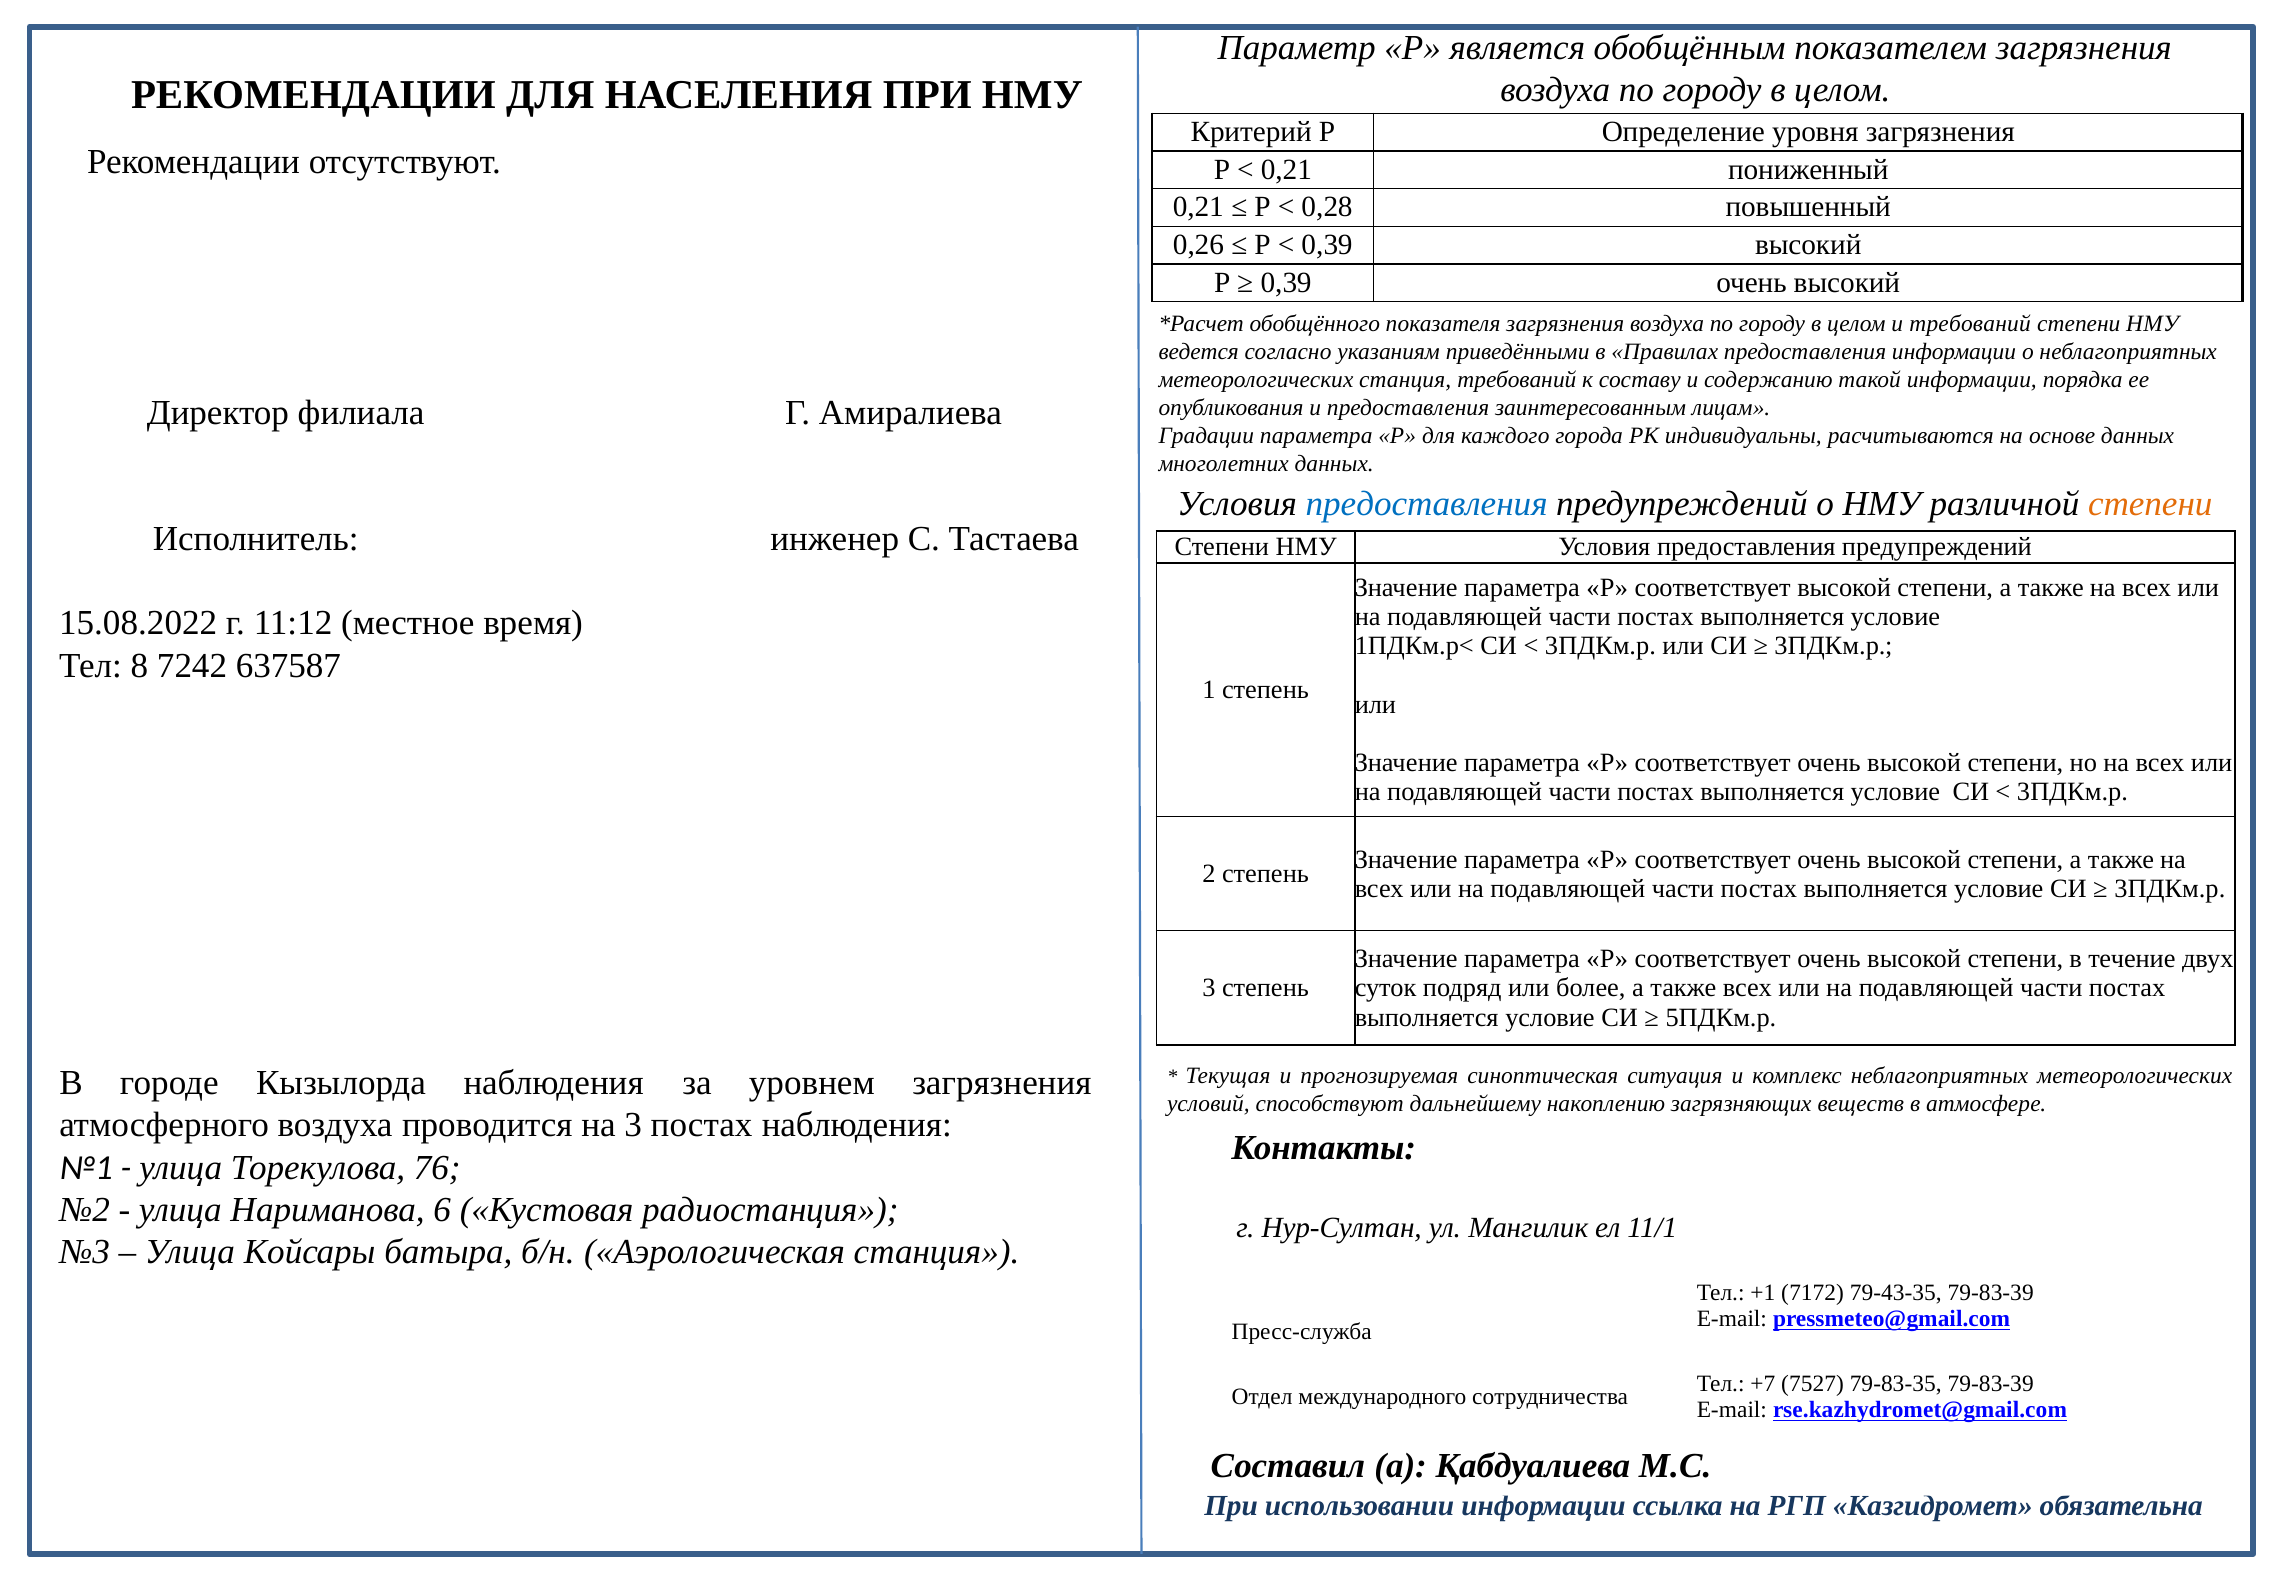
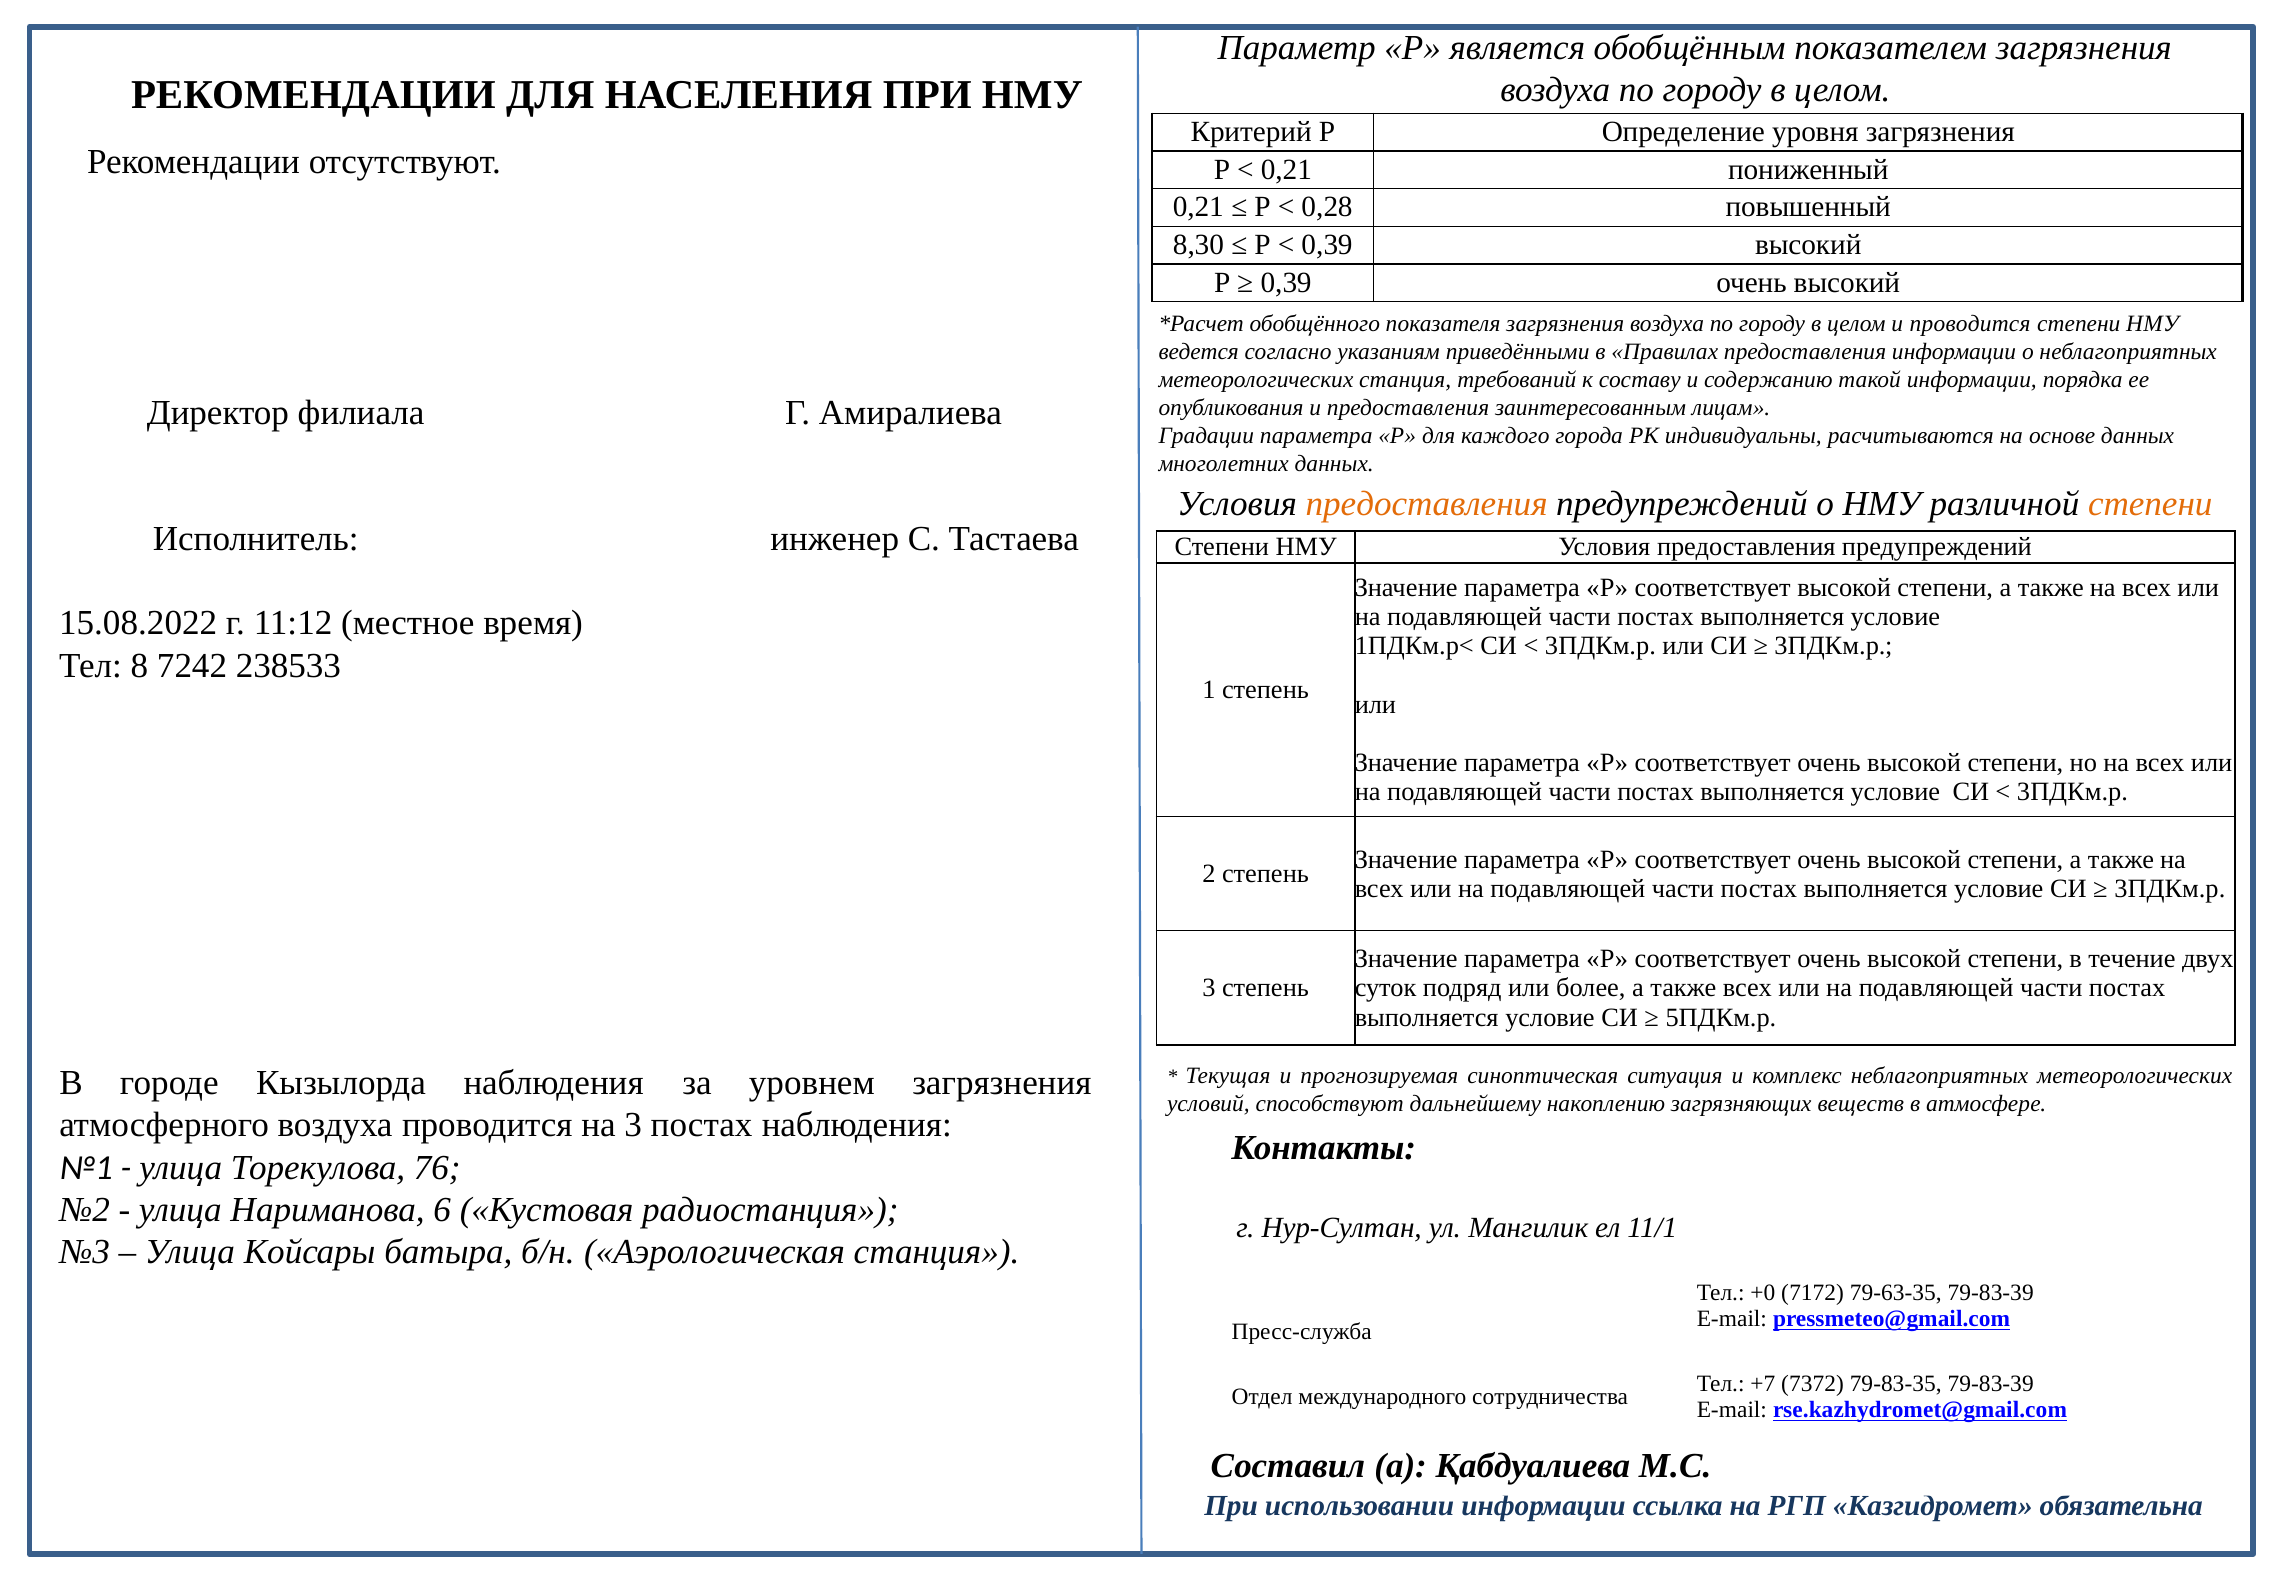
0,26: 0,26 -> 8,30
и требований: требований -> проводится
предоставления at (1427, 504) colour: blue -> orange
637587: 637587 -> 238533
+1: +1 -> +0
79-43-35: 79-43-35 -> 79-63-35
7527: 7527 -> 7372
